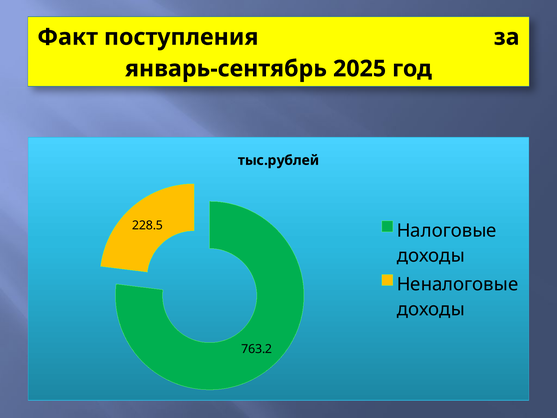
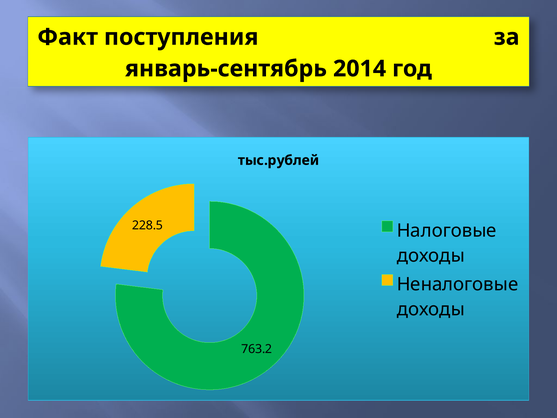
2025: 2025 -> 2014
